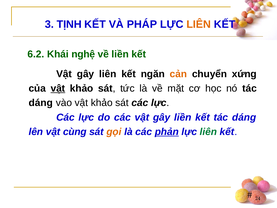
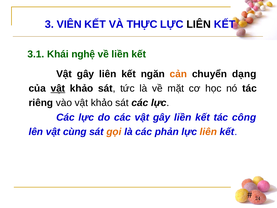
TỊNH: TỊNH -> VIÊN
PHÁP: PHÁP -> THỰC
LIÊN at (199, 24) colour: orange -> black
6.2: 6.2 -> 3.1
xứng: xứng -> dạng
dáng at (41, 103): dáng -> riêng
kết tác dáng: dáng -> công
phản underline: present -> none
liên at (208, 132) colour: green -> orange
